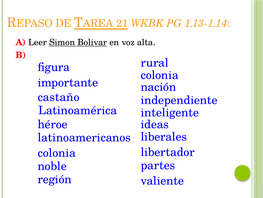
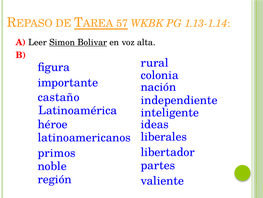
21: 21 -> 57
colonia at (57, 152): colonia -> primos
